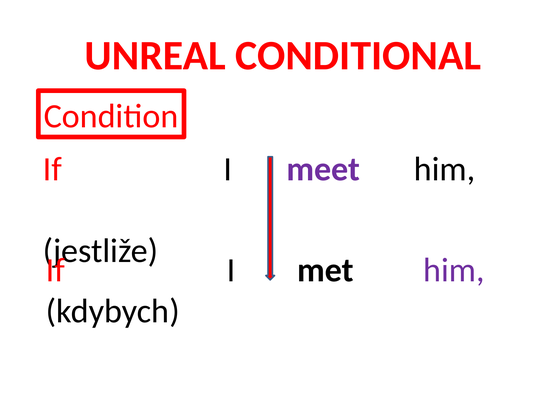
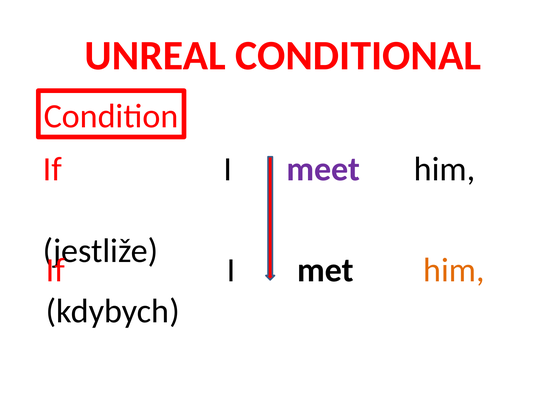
him at (454, 270) colour: purple -> orange
